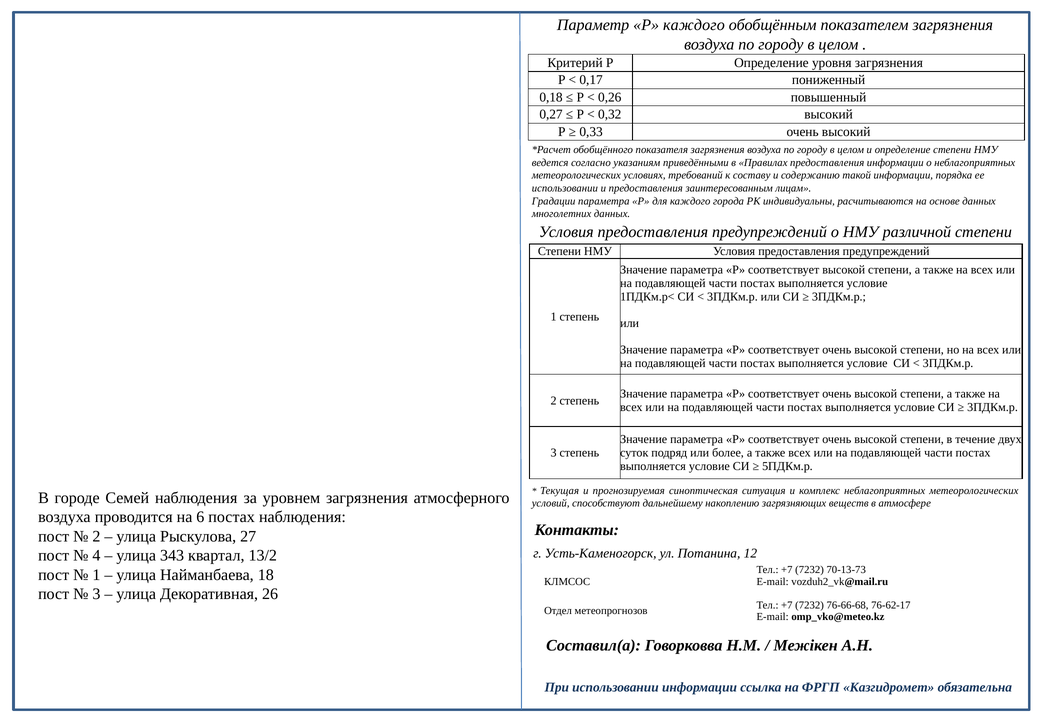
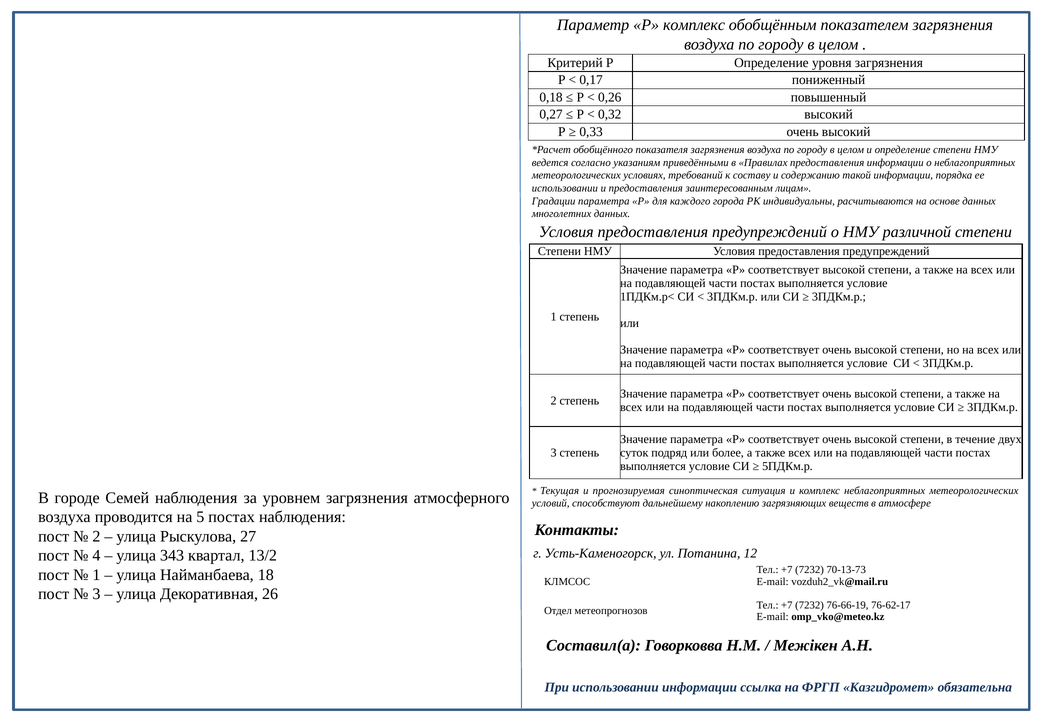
Р каждого: каждого -> комплекс
6: 6 -> 5
76-66-68: 76-66-68 -> 76-66-19
